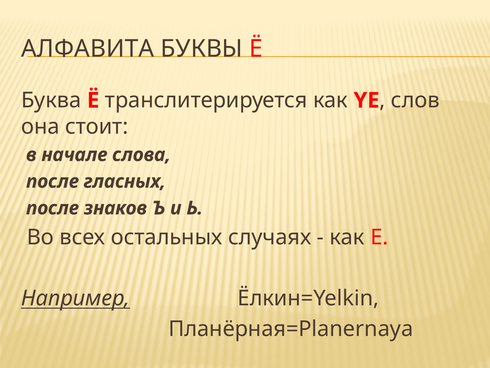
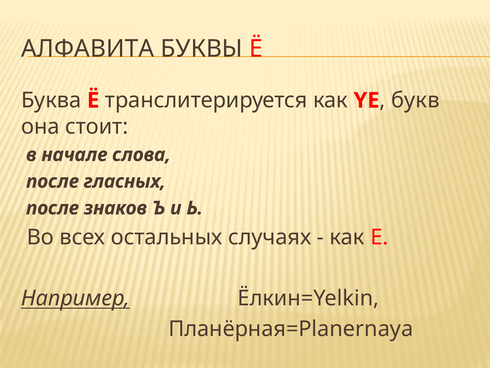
слов: слов -> букв
